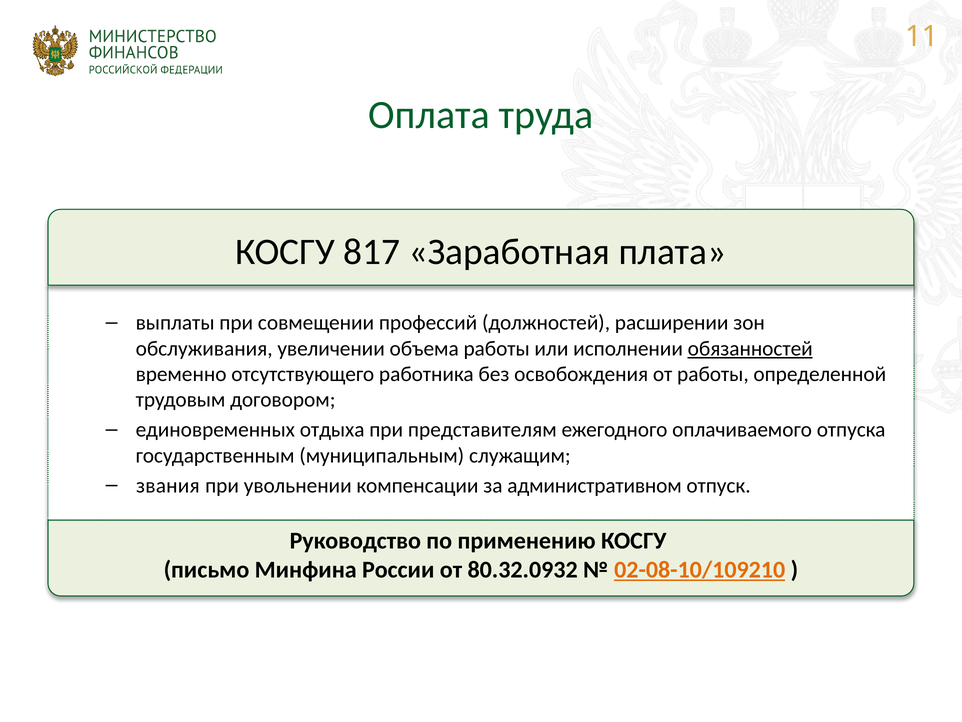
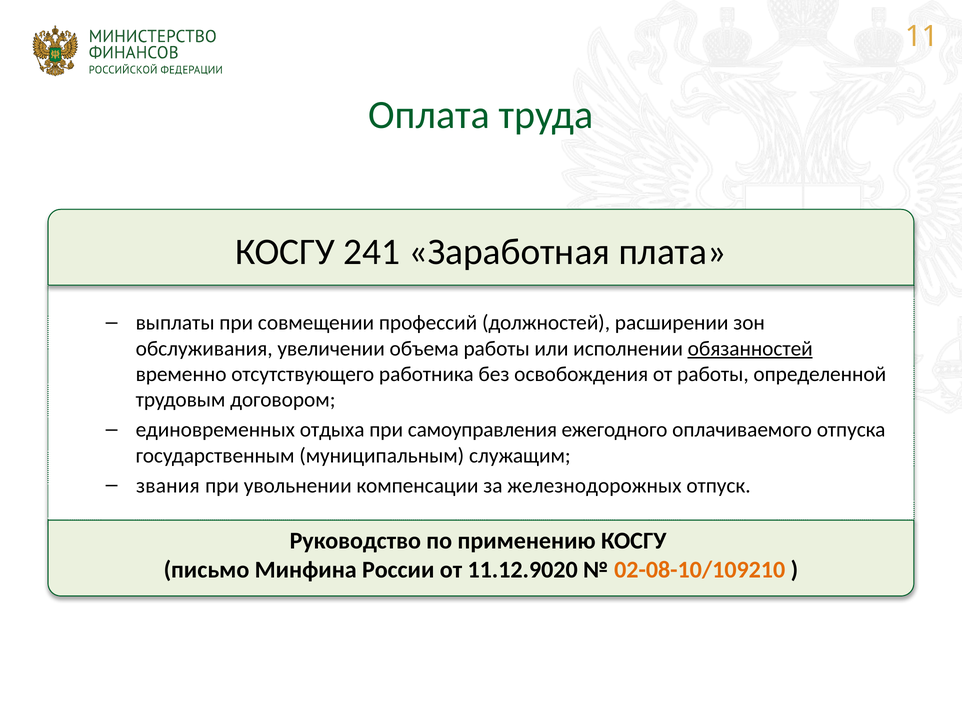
817: 817 -> 241
представителям: представителям -> самоуправления
административном: административном -> железнодорожных
80.32.0932: 80.32.0932 -> 11.12.9020
02-08-10/109210 underline: present -> none
